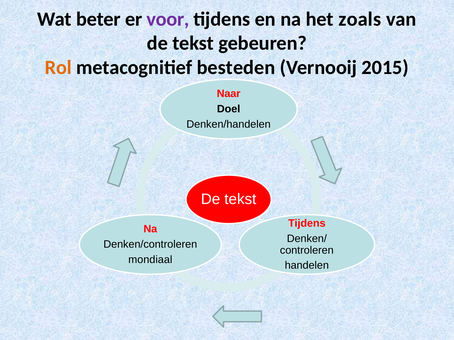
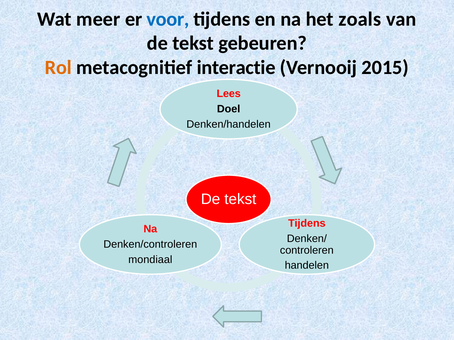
beter: beter -> meer
voor colour: purple -> blue
besteden: besteden -> interactie
Naar: Naar -> Lees
